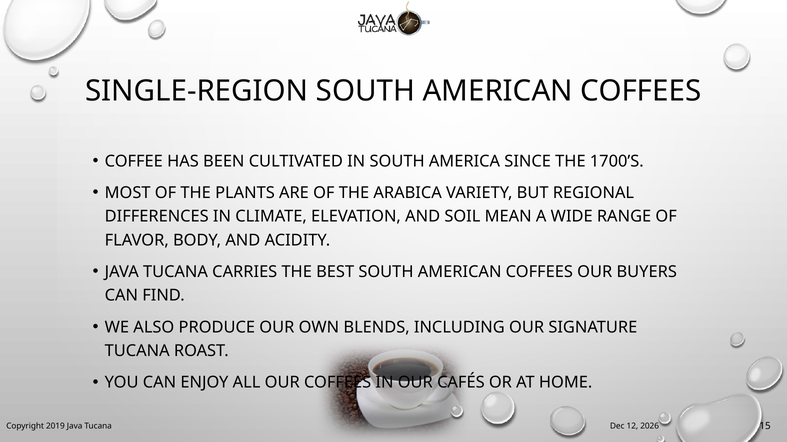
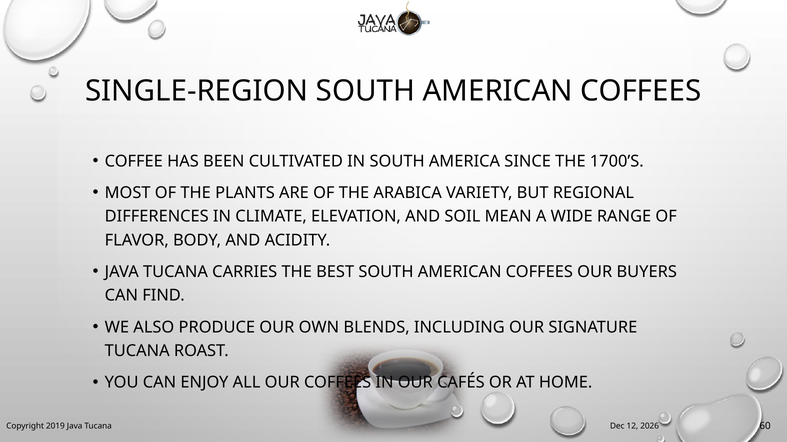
15: 15 -> 60
